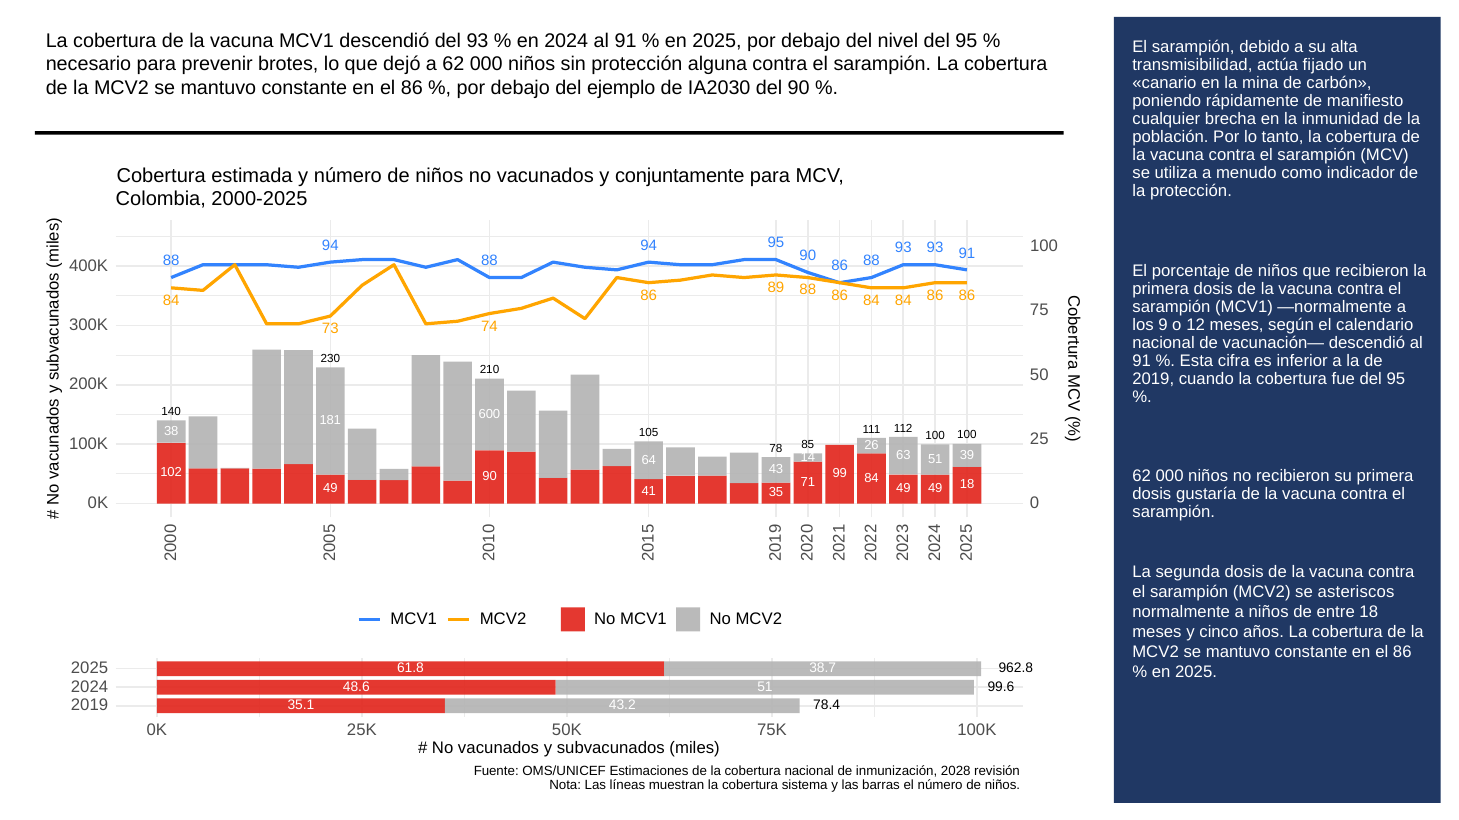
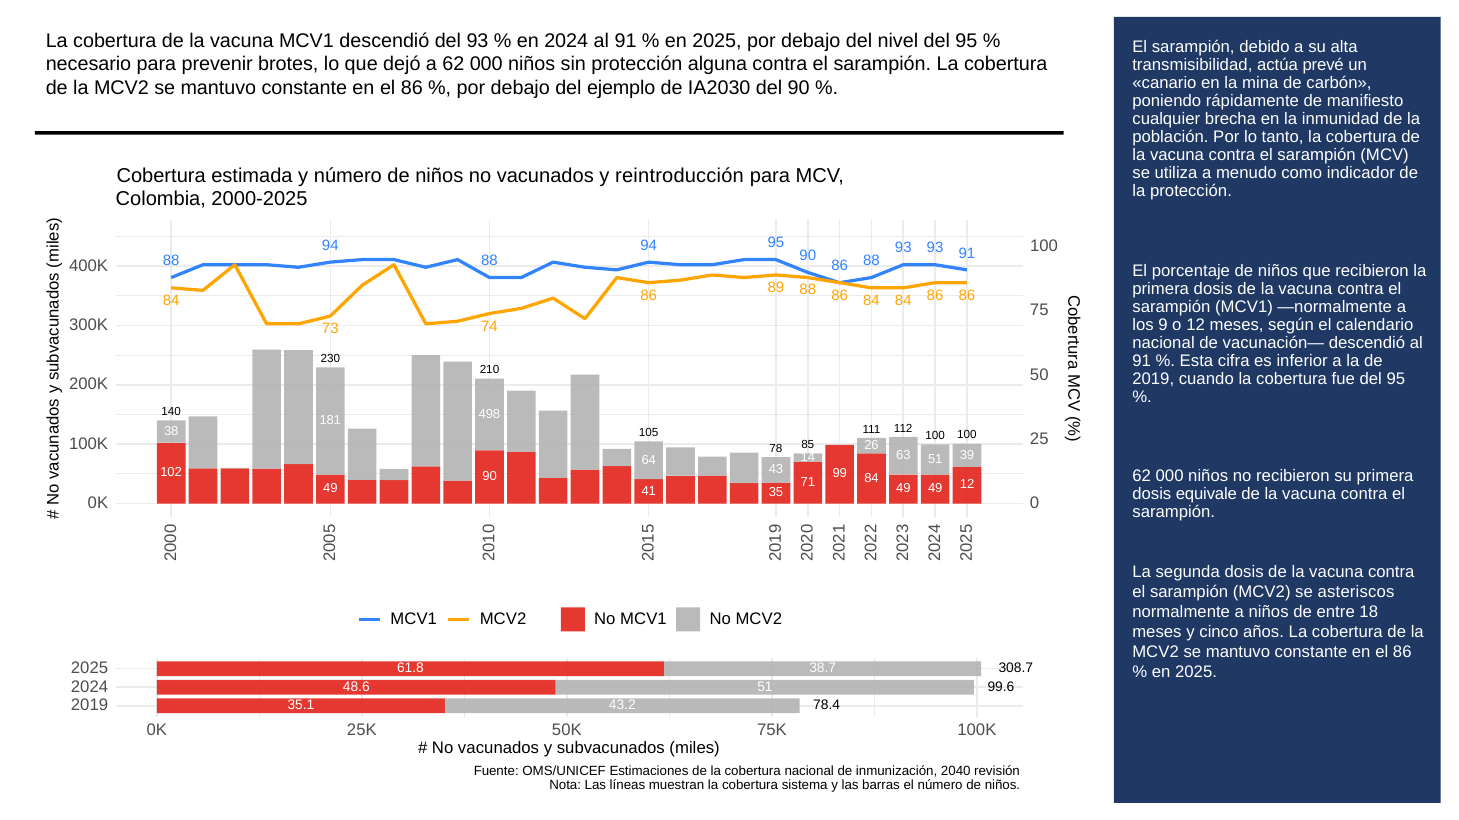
fijado: fijado -> prevé
conjuntamente: conjuntamente -> reintroducción
600: 600 -> 498
49 18: 18 -> 12
gustaría: gustaría -> equivale
962.8: 962.8 -> 308.7
2028: 2028 -> 2040
